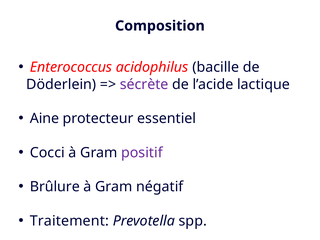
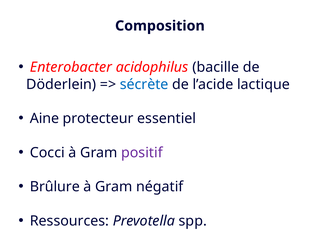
Enterococcus: Enterococcus -> Enterobacter
sécrète colour: purple -> blue
Traitement: Traitement -> Ressources
